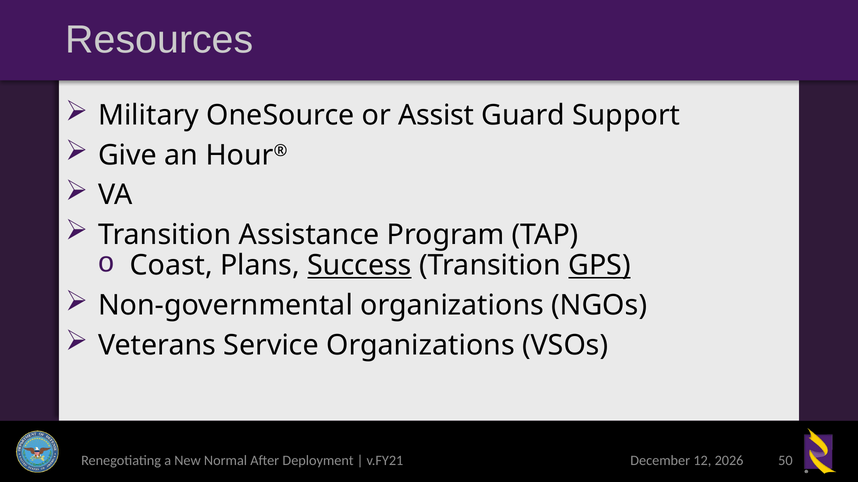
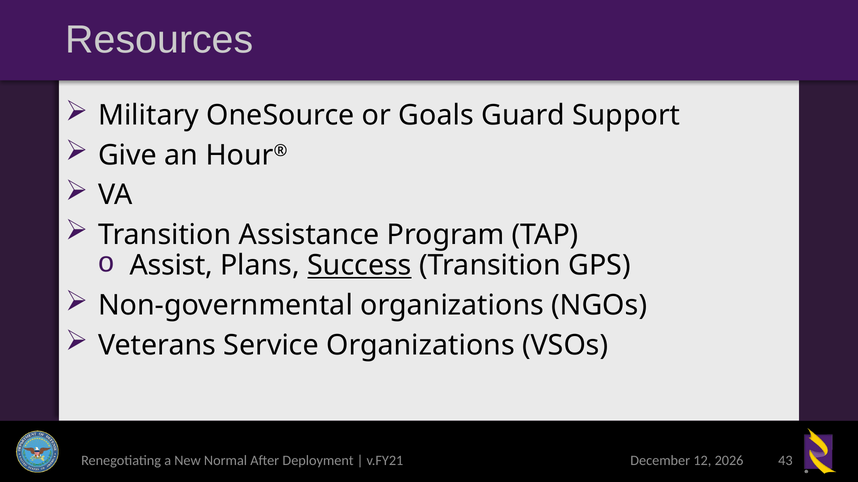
Assist: Assist -> Goals
Coast: Coast -> Assist
GPS underline: present -> none
50: 50 -> 43
